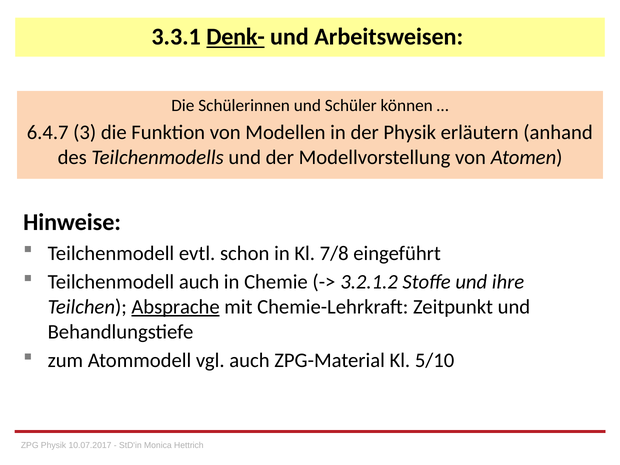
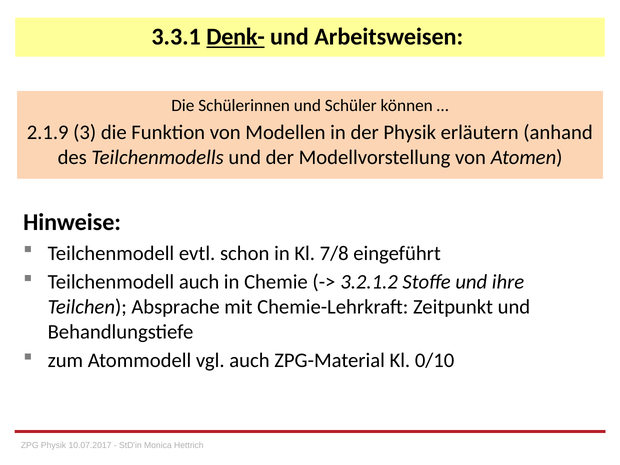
6.4.7: 6.4.7 -> 2.1.9
Absprache underline: present -> none
5/10: 5/10 -> 0/10
